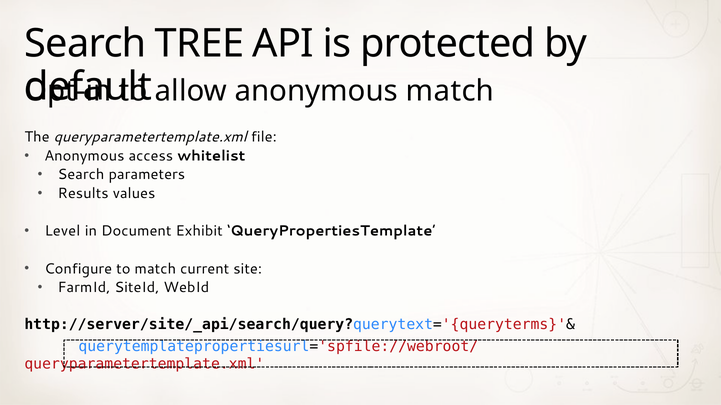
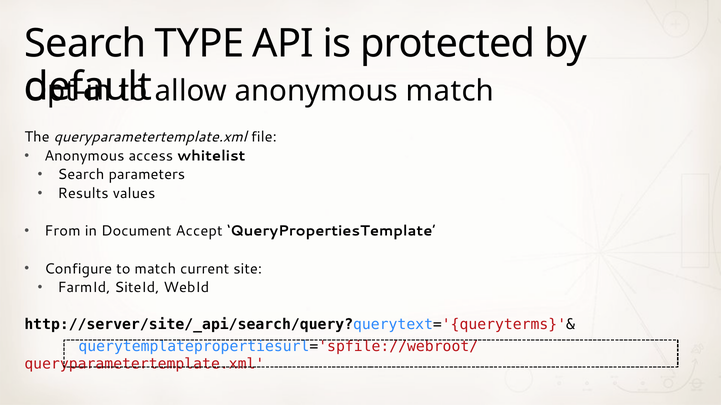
TREE: TREE -> TYPE
Level: Level -> From
Exhibit: Exhibit -> Accept
